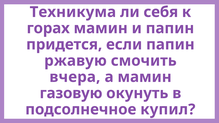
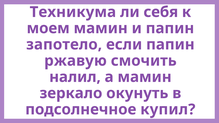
горах: горах -> моем
придется: придется -> запотело
вчера: вчера -> налил
газовую: газовую -> зеркало
